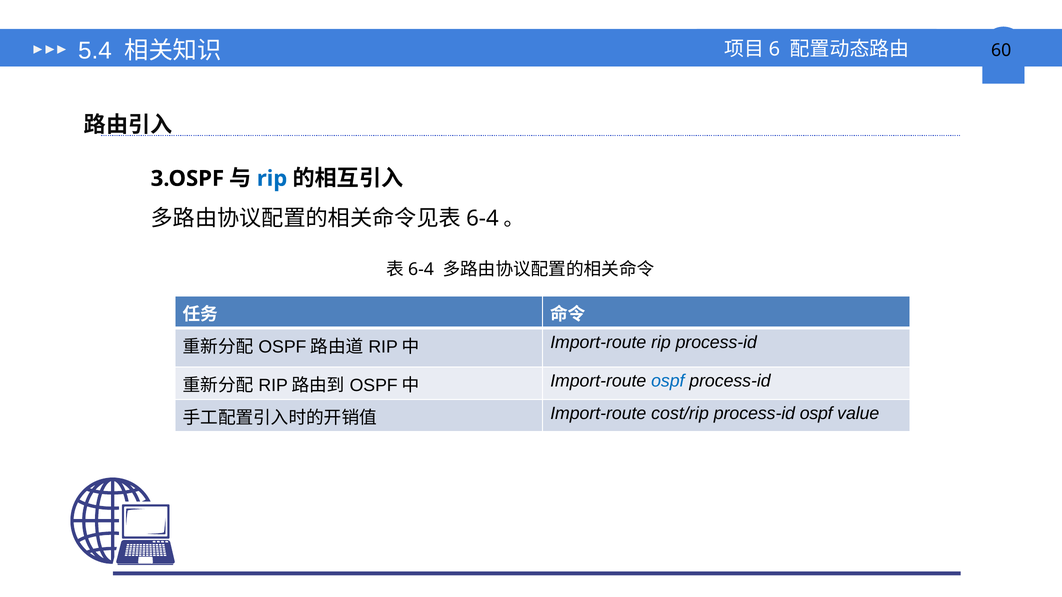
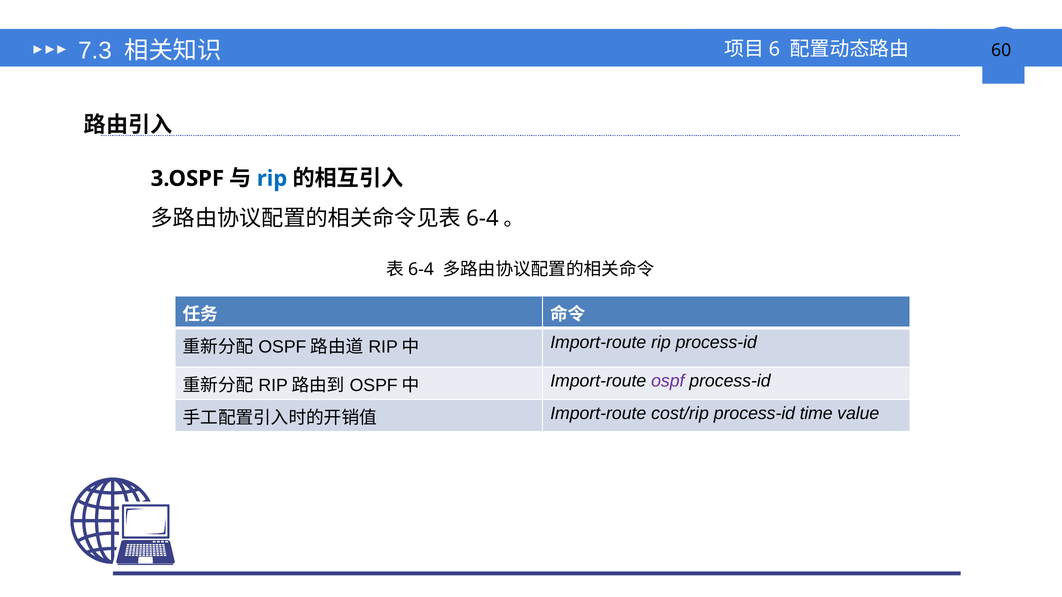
5.4: 5.4 -> 7.3
ospf at (668, 381) colour: blue -> purple
process-id ospf: ospf -> time
